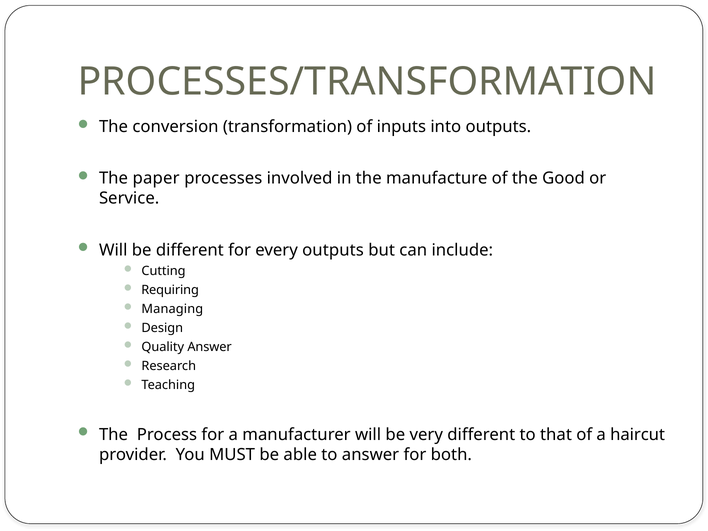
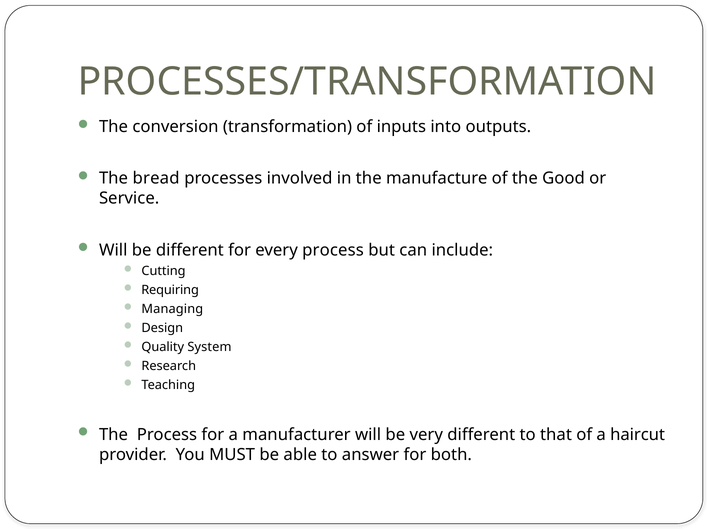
paper: paper -> bread
every outputs: outputs -> process
Quality Answer: Answer -> System
